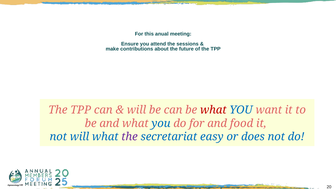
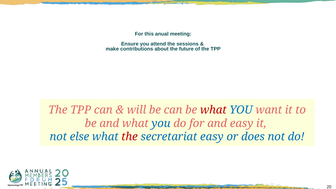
and food: food -> easy
not will: will -> else
the at (130, 137) colour: purple -> red
